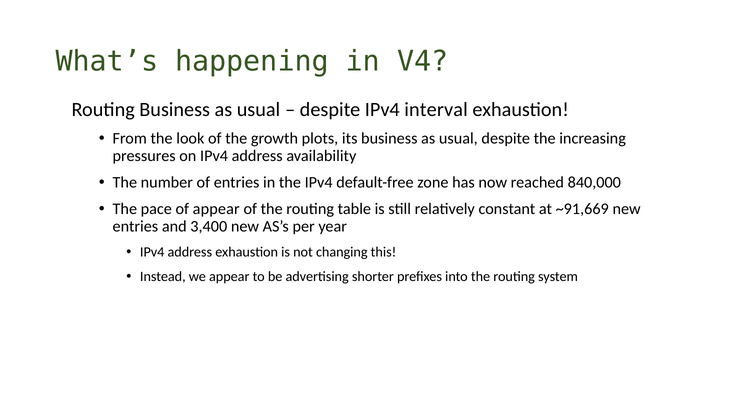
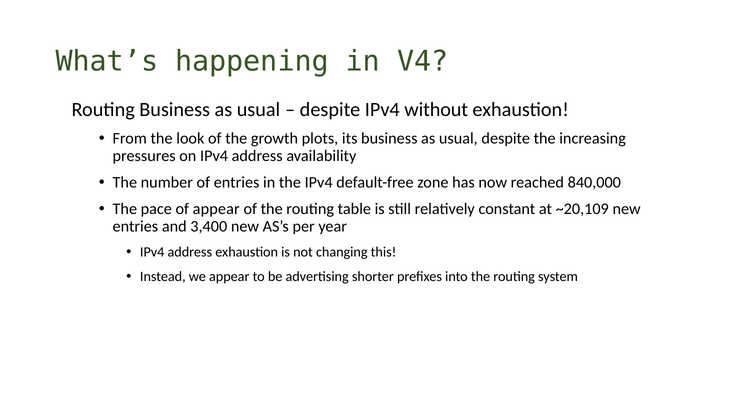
interval: interval -> without
~91,669: ~91,669 -> ~20,109
